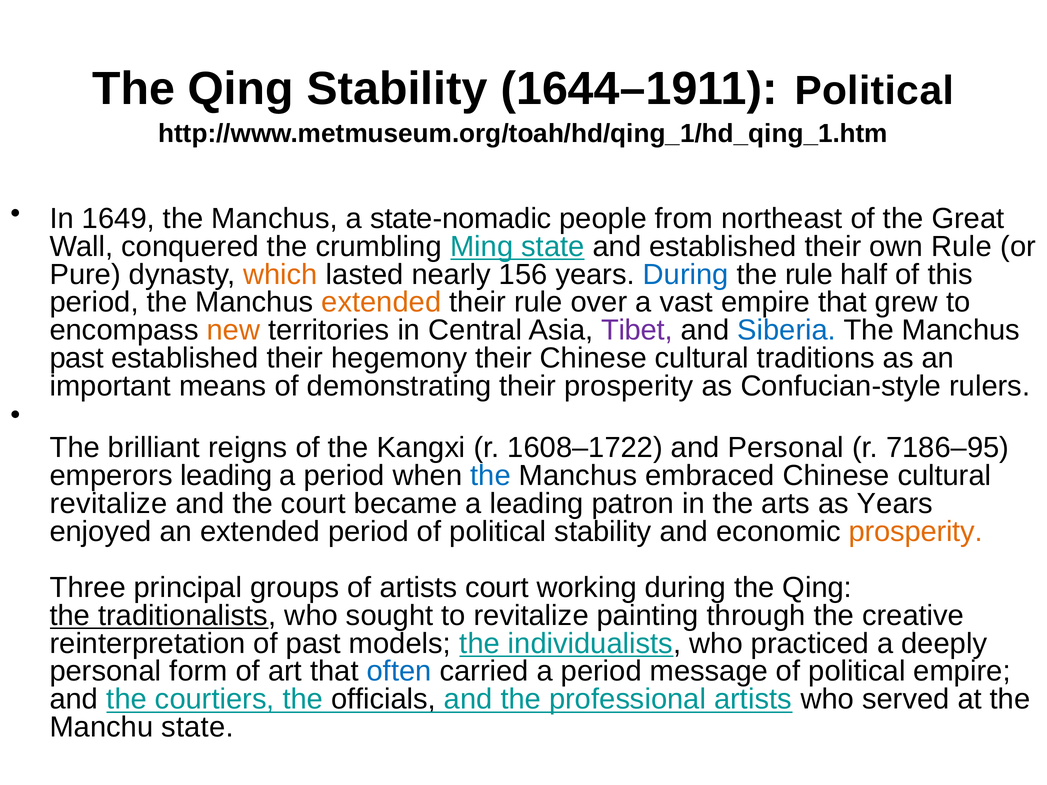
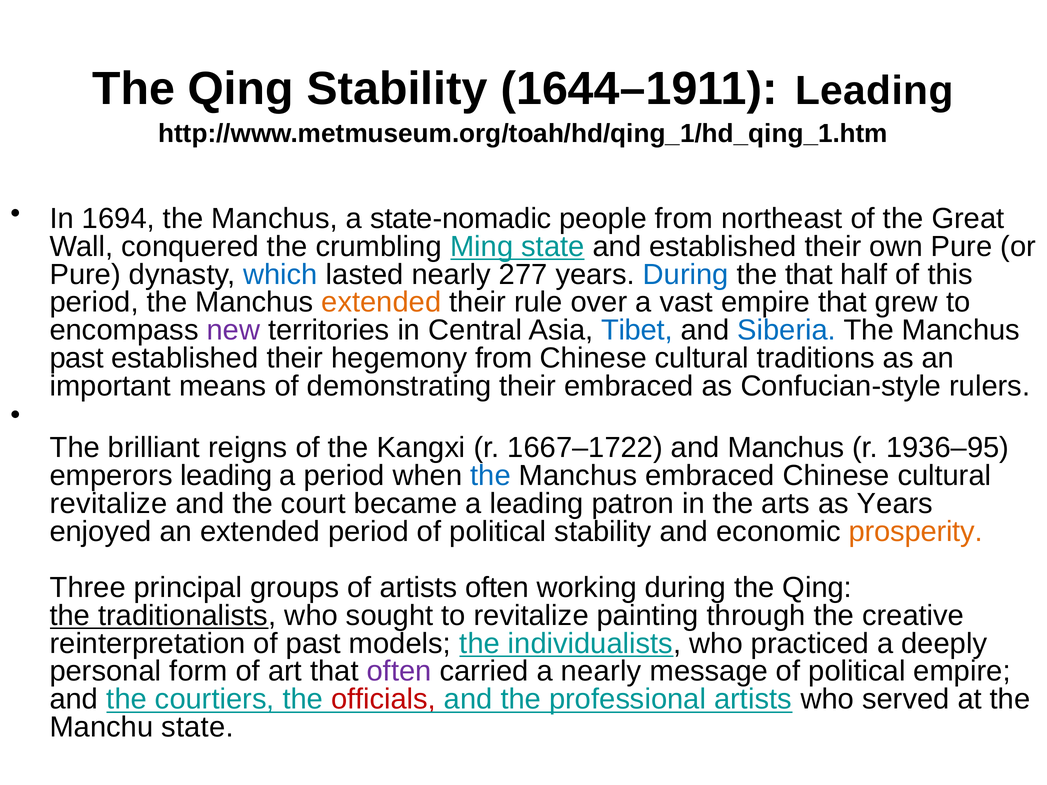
1644–1911 Political: Political -> Leading
1649: 1649 -> 1694
own Rule: Rule -> Pure
which colour: orange -> blue
156: 156 -> 277
the rule: rule -> that
new colour: orange -> purple
Tibet colour: purple -> blue
hegemony their: their -> from
their prosperity: prosperity -> embraced
1608–1722: 1608–1722 -> 1667–1722
and Personal: Personal -> Manchus
7186–95: 7186–95 -> 1936–95
artists court: court -> often
often at (399, 672) colour: blue -> purple
carried a period: period -> nearly
officials colour: black -> red
